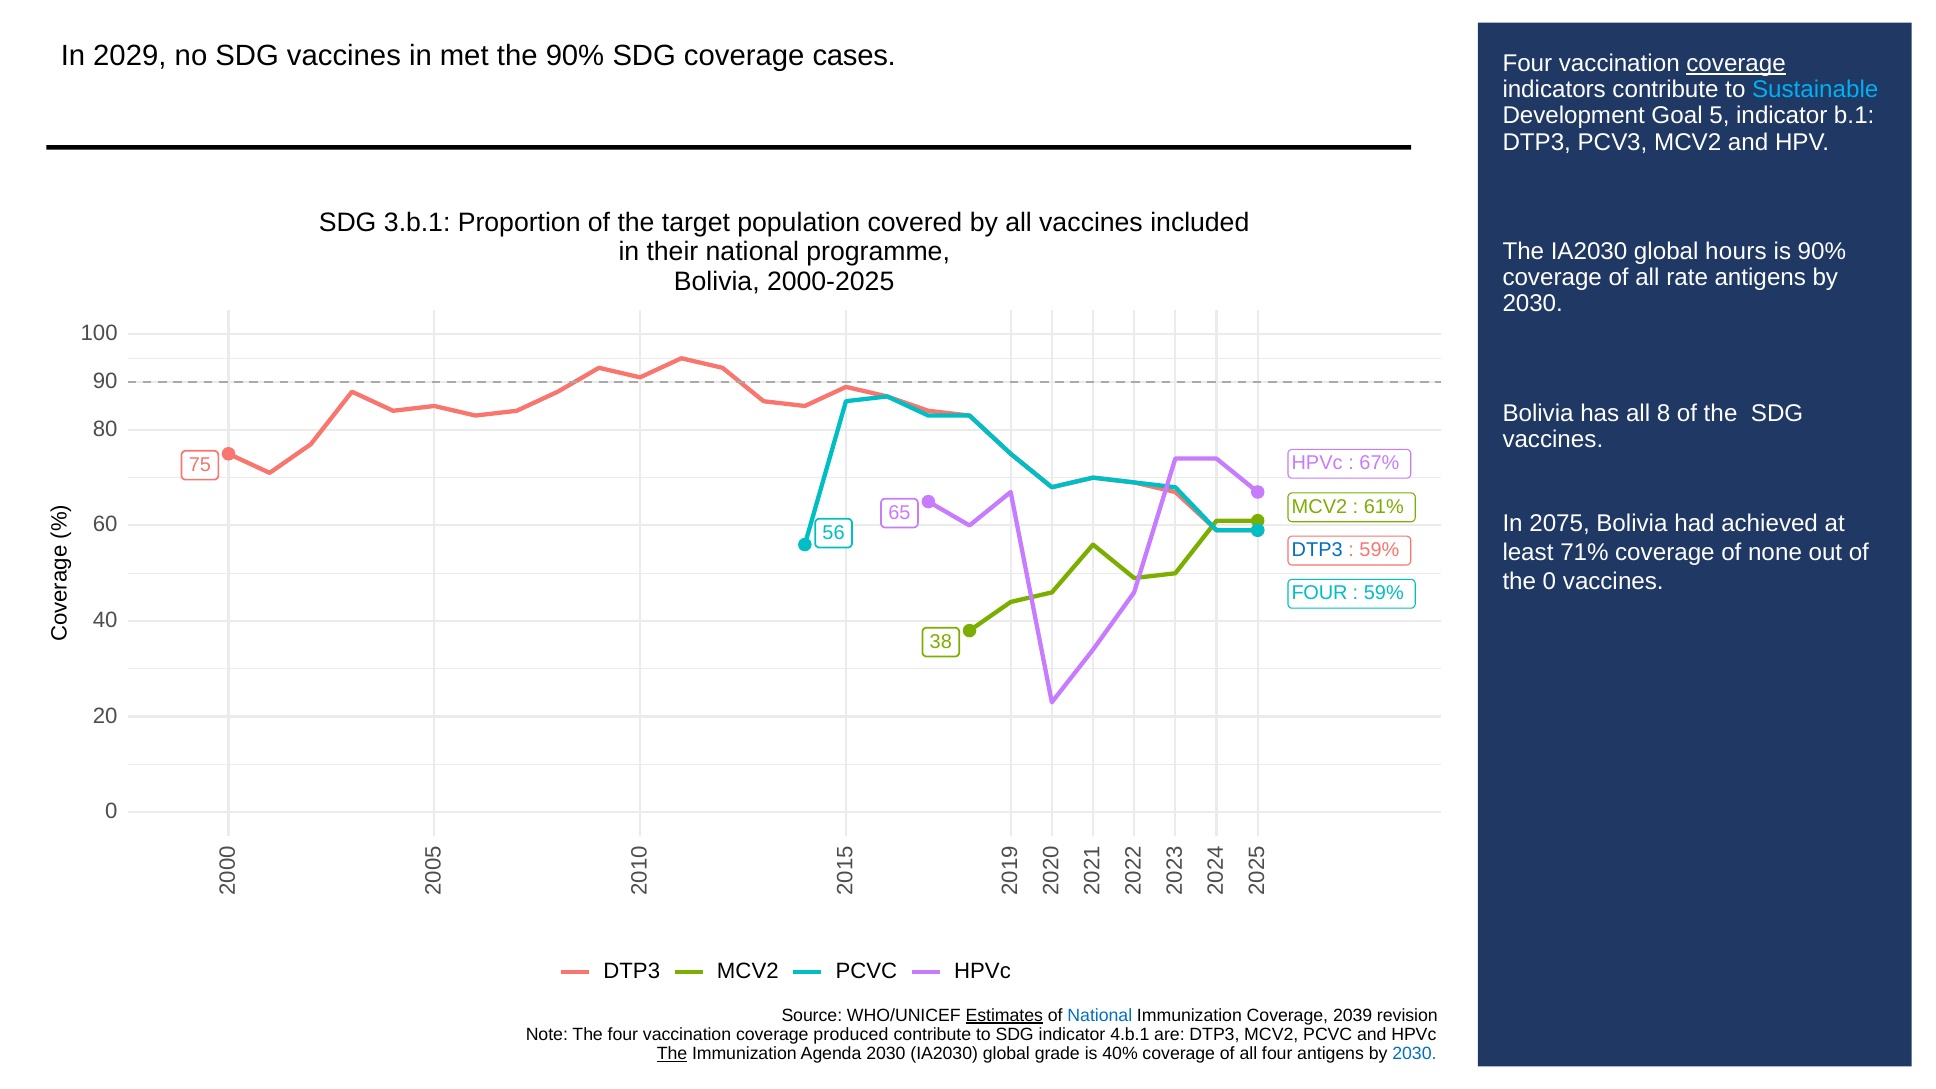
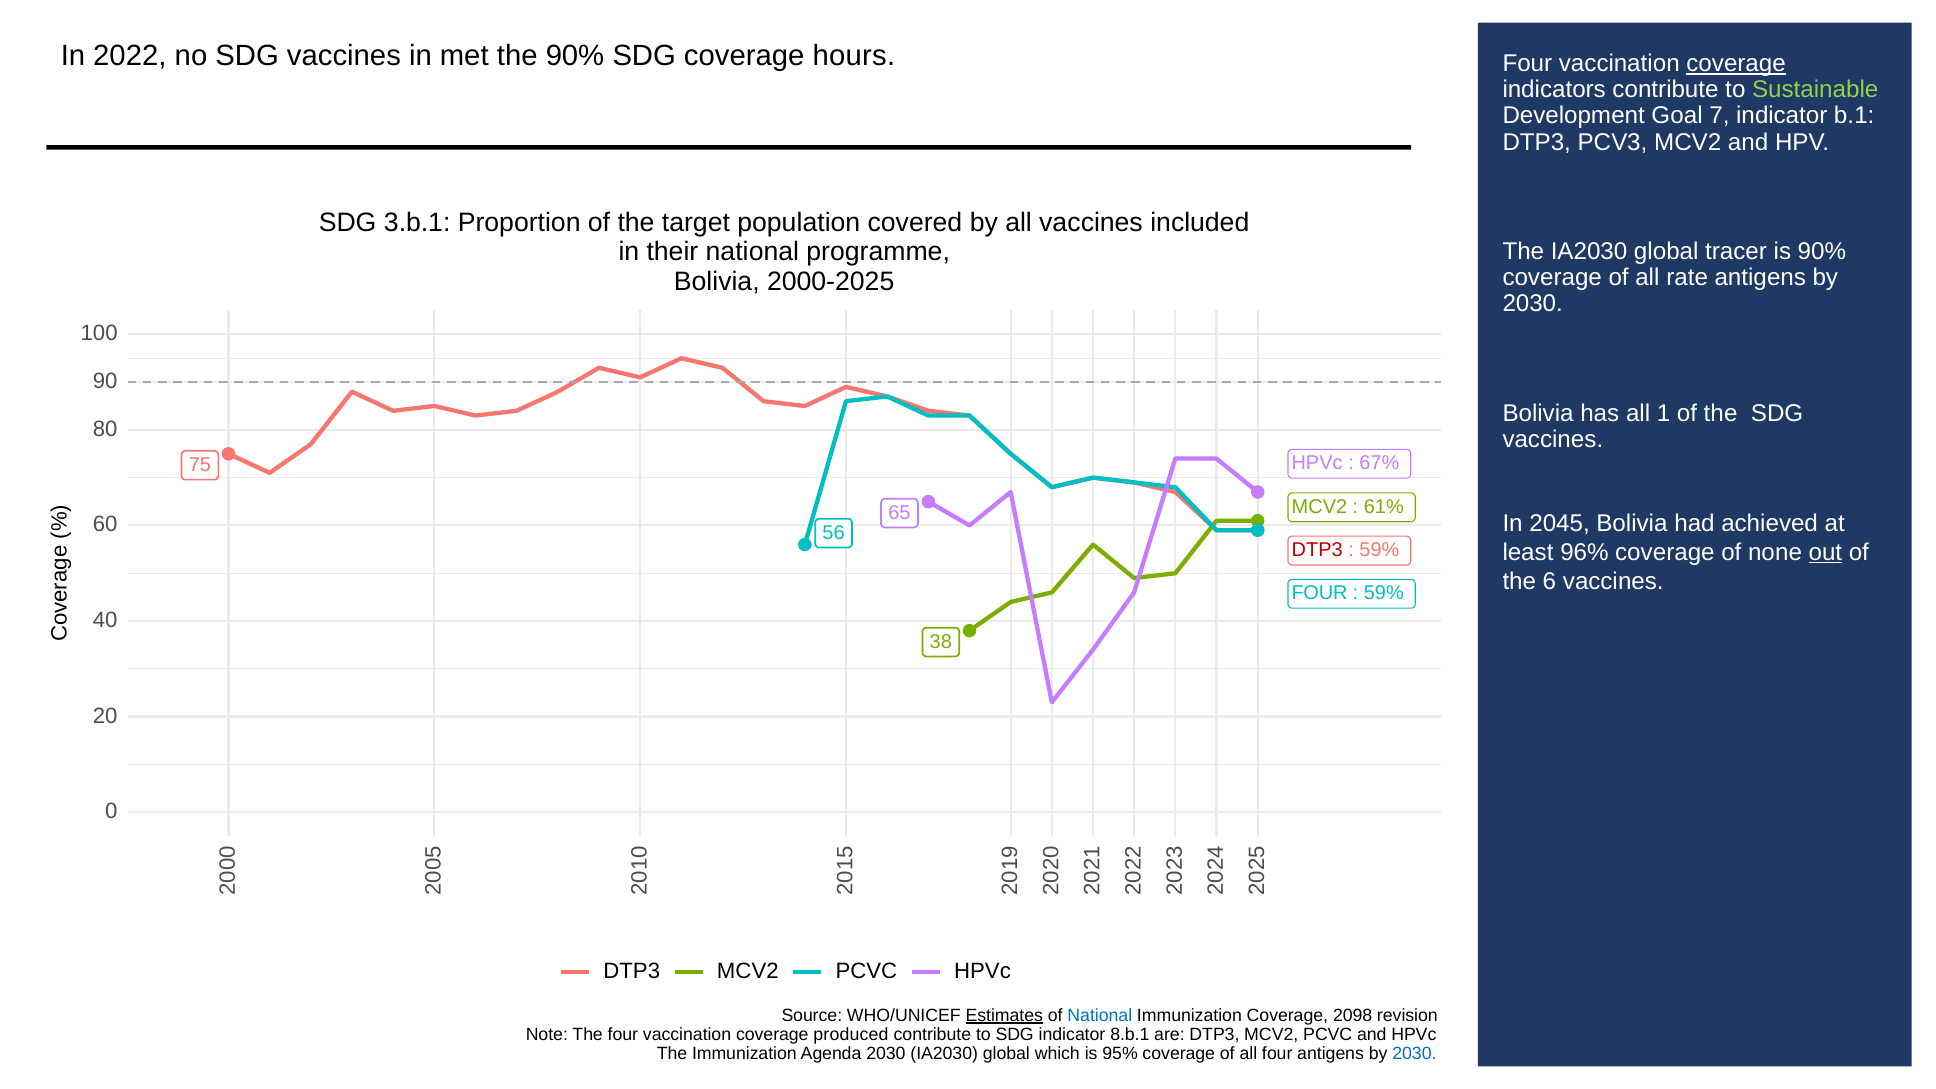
2029: 2029 -> 2022
cases: cases -> hours
Sustainable colour: light blue -> light green
Goal 5: 5 -> 7
hours: hours -> tracer
all 8: 8 -> 1
2075: 2075 -> 2045
DTP3 at (1317, 550) colour: blue -> red
71%: 71% -> 96%
out underline: none -> present
the 0: 0 -> 6
2039: 2039 -> 2098
4.b.1: 4.b.1 -> 8.b.1
The at (672, 1054) underline: present -> none
grade: grade -> which
40%: 40% -> 95%
